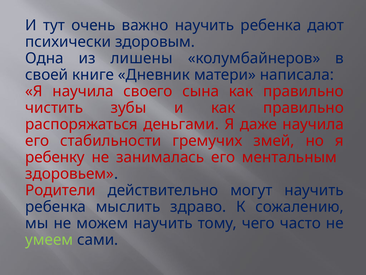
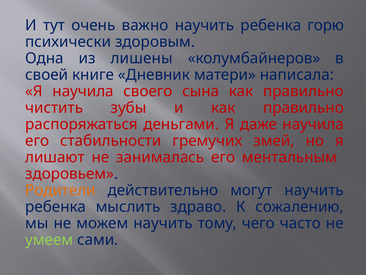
дают: дают -> горю
ребенку: ребенку -> лишают
Родители colour: red -> orange
